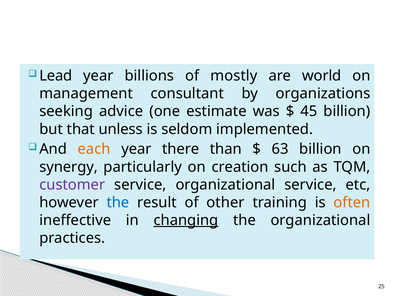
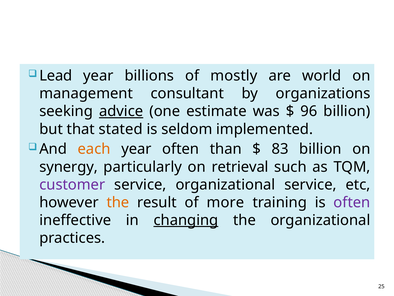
advice underline: none -> present
45: 45 -> 96
unless: unless -> stated
year there: there -> often
63: 63 -> 83
creation: creation -> retrieval
the at (118, 202) colour: blue -> orange
other: other -> more
often at (352, 202) colour: orange -> purple
